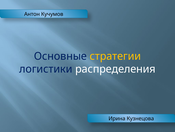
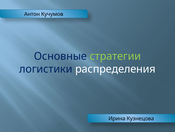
стратегии colour: yellow -> light green
